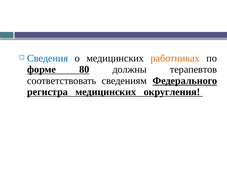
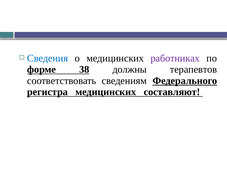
работниках colour: orange -> purple
80: 80 -> 38
округления: округления -> составляют
